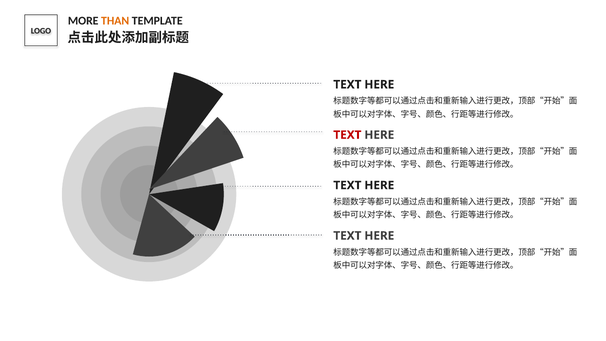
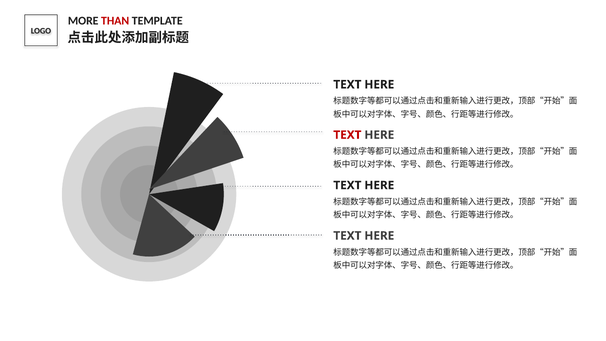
THAN colour: orange -> red
